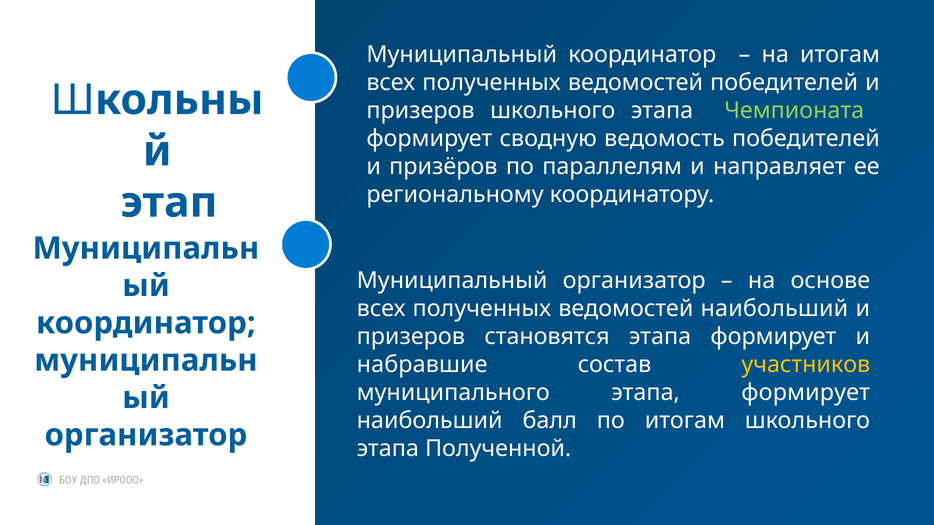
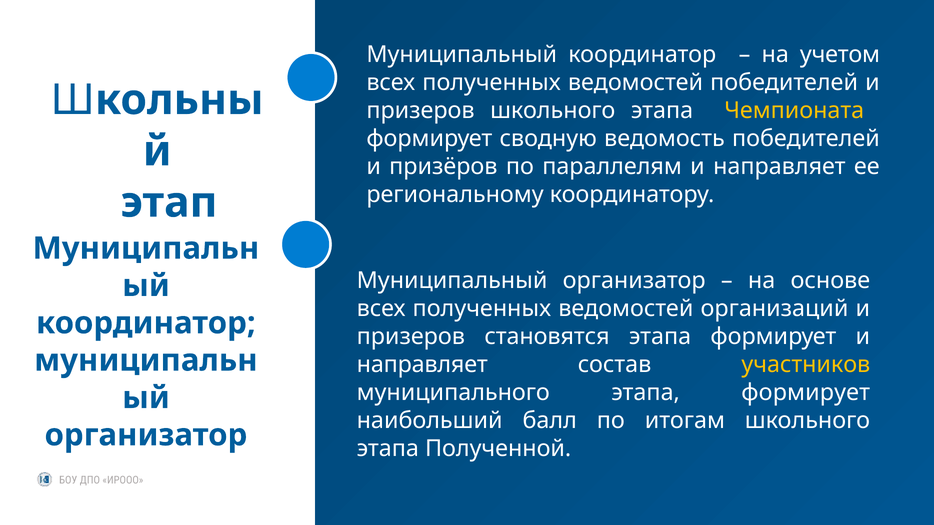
на итогам: итогам -> учетом
Чемпионата colour: light green -> yellow
ведомостей наибольший: наибольший -> организаций
набравшие at (422, 365): набравшие -> направляет
